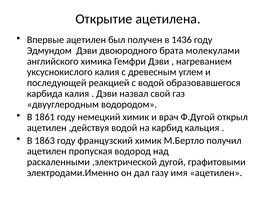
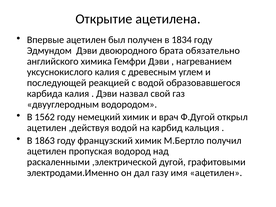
1436: 1436 -> 1834
молекулами: молекулами -> обязательно
1861: 1861 -> 1562
